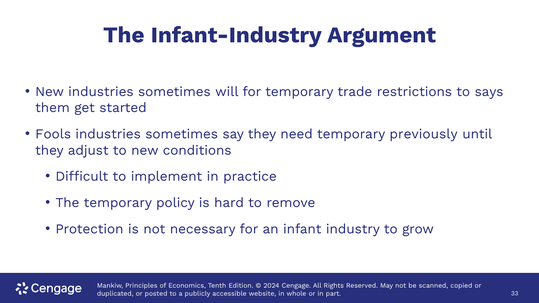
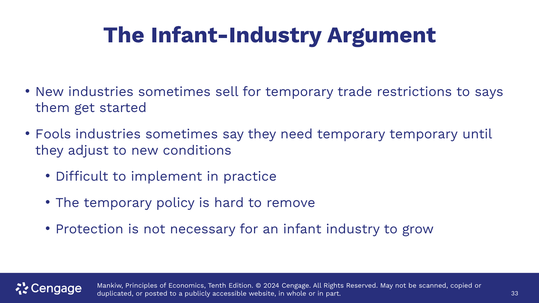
will: will -> sell
temporary previously: previously -> temporary
